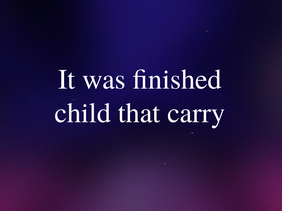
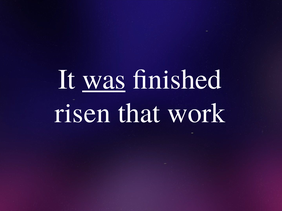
was underline: none -> present
child: child -> risen
carry: carry -> work
